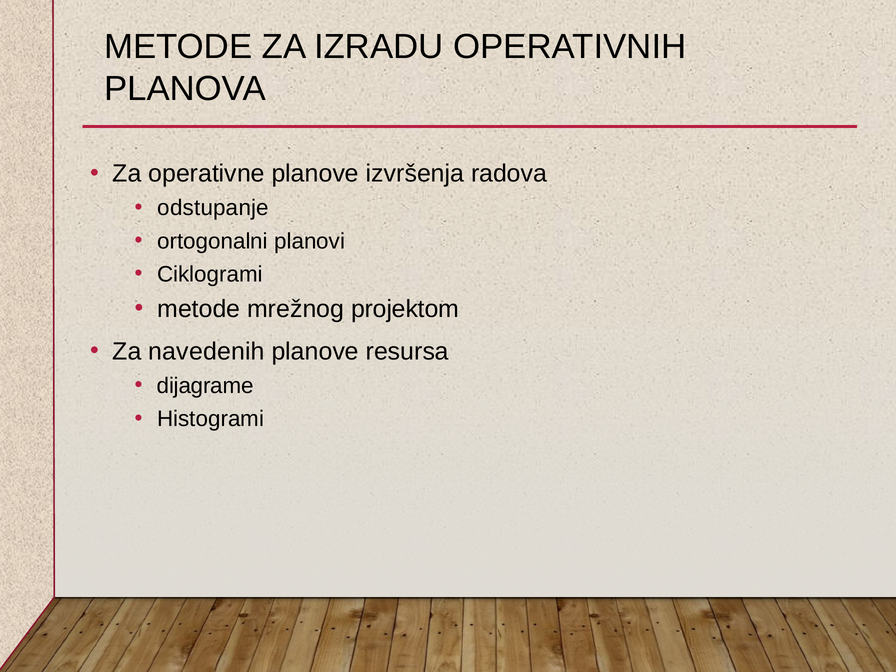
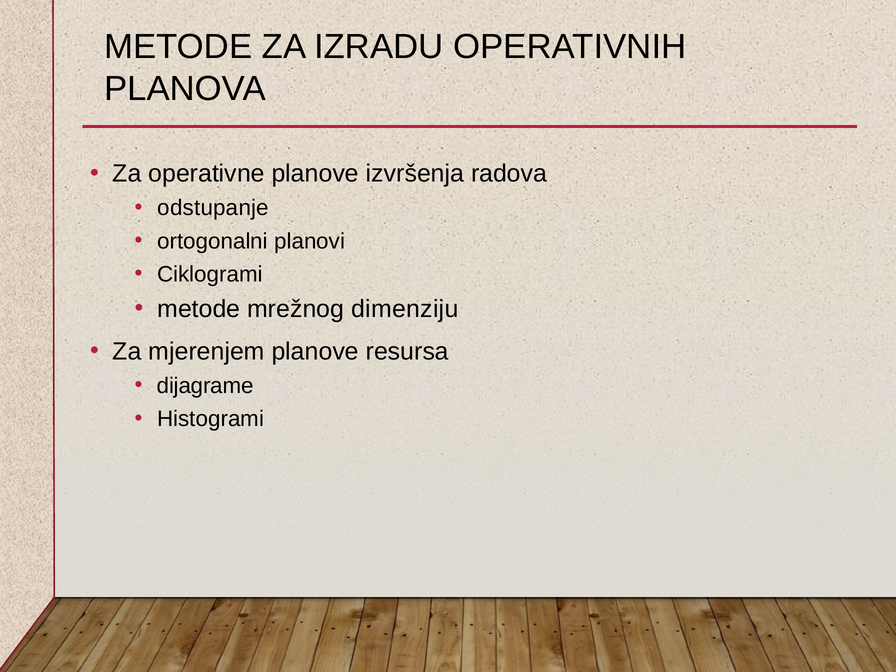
projektom: projektom -> dimenziju
navedenih: navedenih -> mjerenjem
